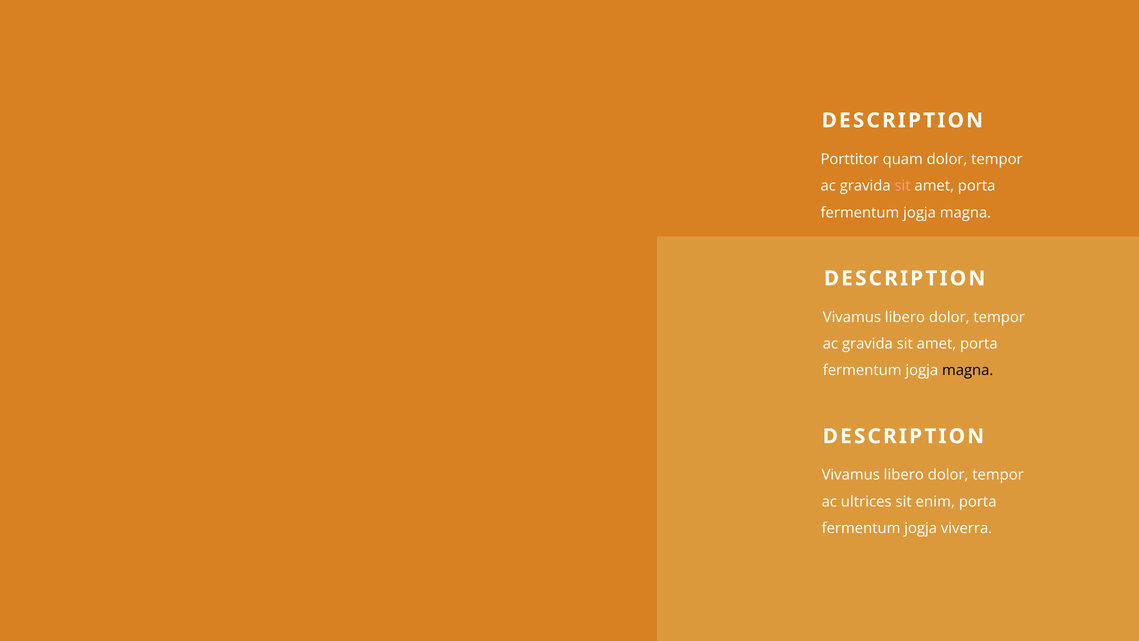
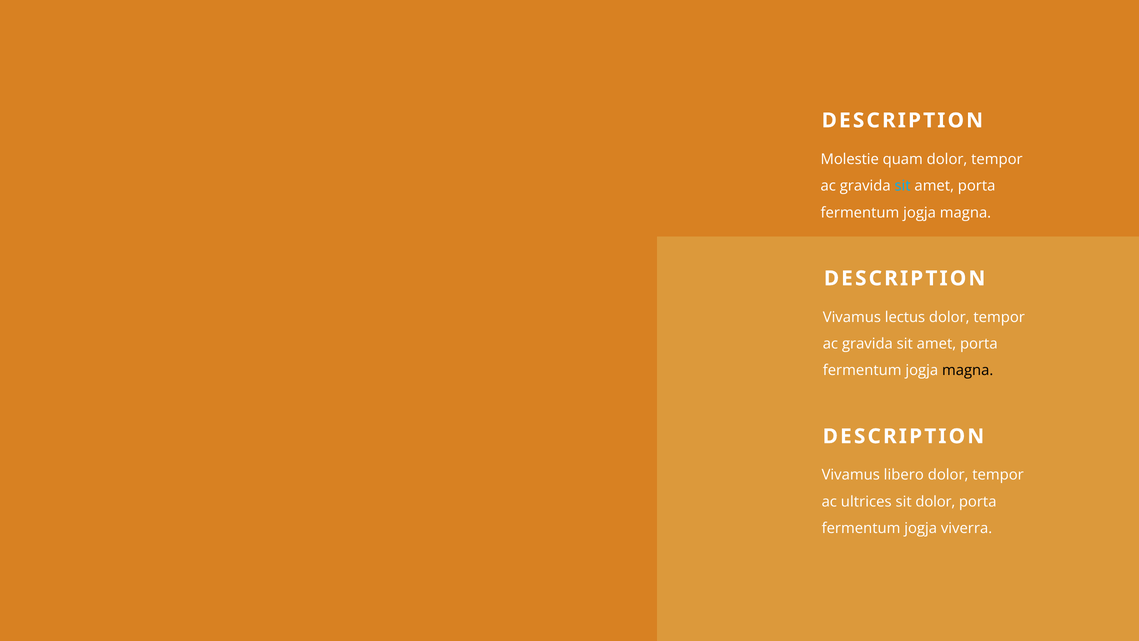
Porttitor: Porttitor -> Molestie
sit at (903, 186) colour: pink -> light blue
libero at (905, 317): libero -> lectus
sit enim: enim -> dolor
